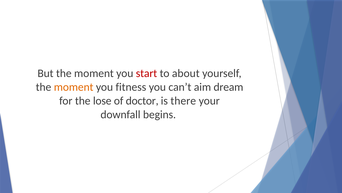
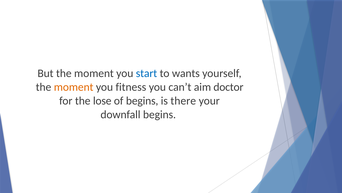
start colour: red -> blue
about: about -> wants
dream: dream -> doctor
of doctor: doctor -> begins
